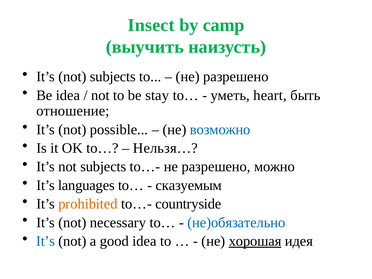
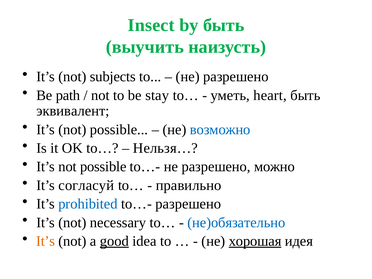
by camp: camp -> быть
Be idea: idea -> path
отношение: отношение -> эквивалент
subjects at (103, 167): subjects -> possible
languages: languages -> согласуй
сказуемым: сказуемым -> правильно
prohibited colour: orange -> blue
to…- countryside: countryside -> разрешено
It’s at (46, 241) colour: blue -> orange
good underline: none -> present
